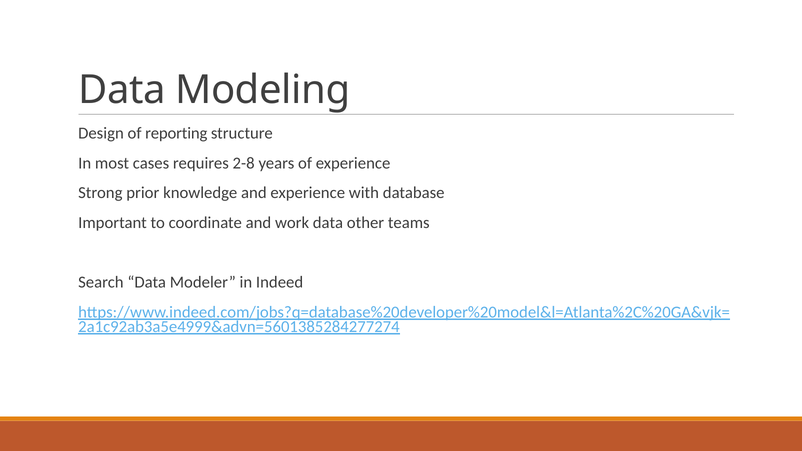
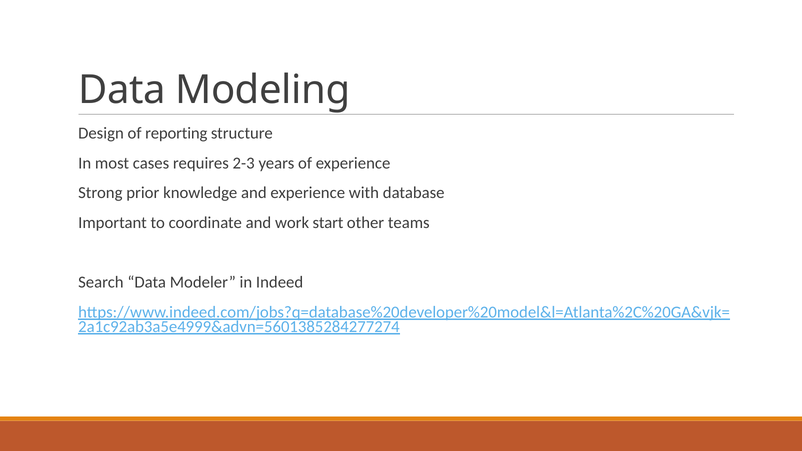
2-8: 2-8 -> 2-3
work data: data -> start
